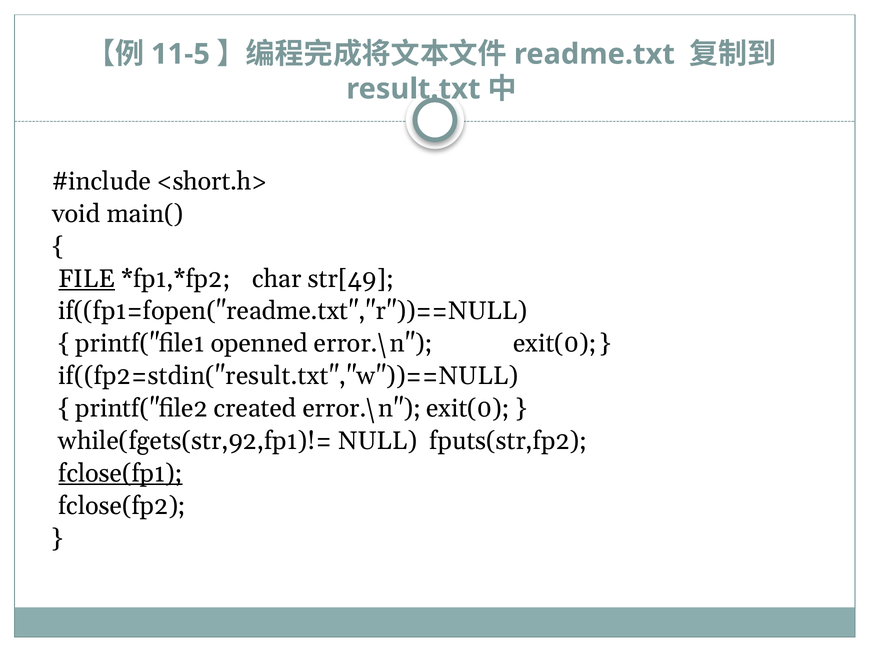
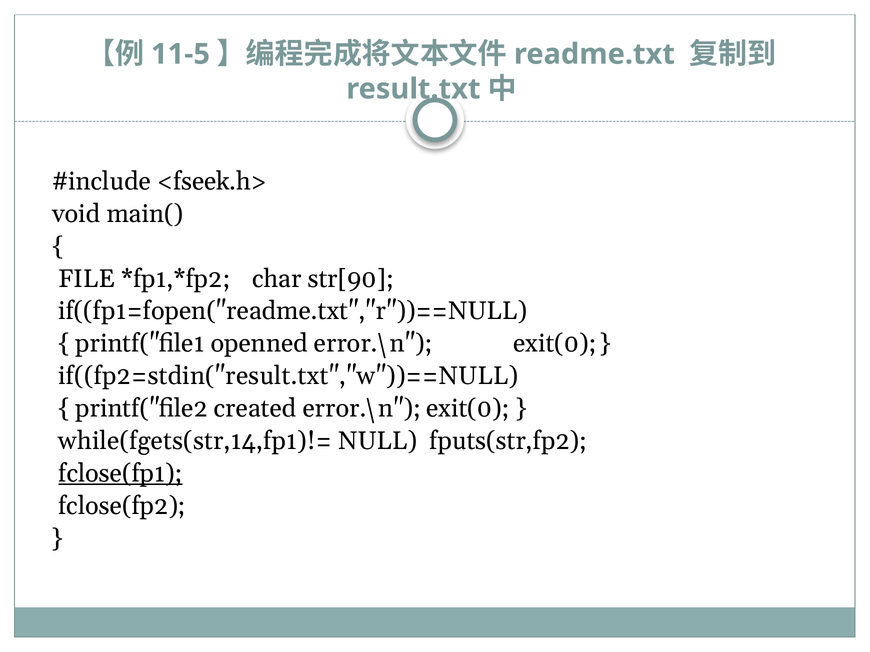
<short.h>: <short.h> -> <fseek.h>
FILE underline: present -> none
str[49: str[49 -> str[90
while(fgets(str,92,fp1)!=: while(fgets(str,92,fp1)!= -> while(fgets(str,14,fp1)!=
